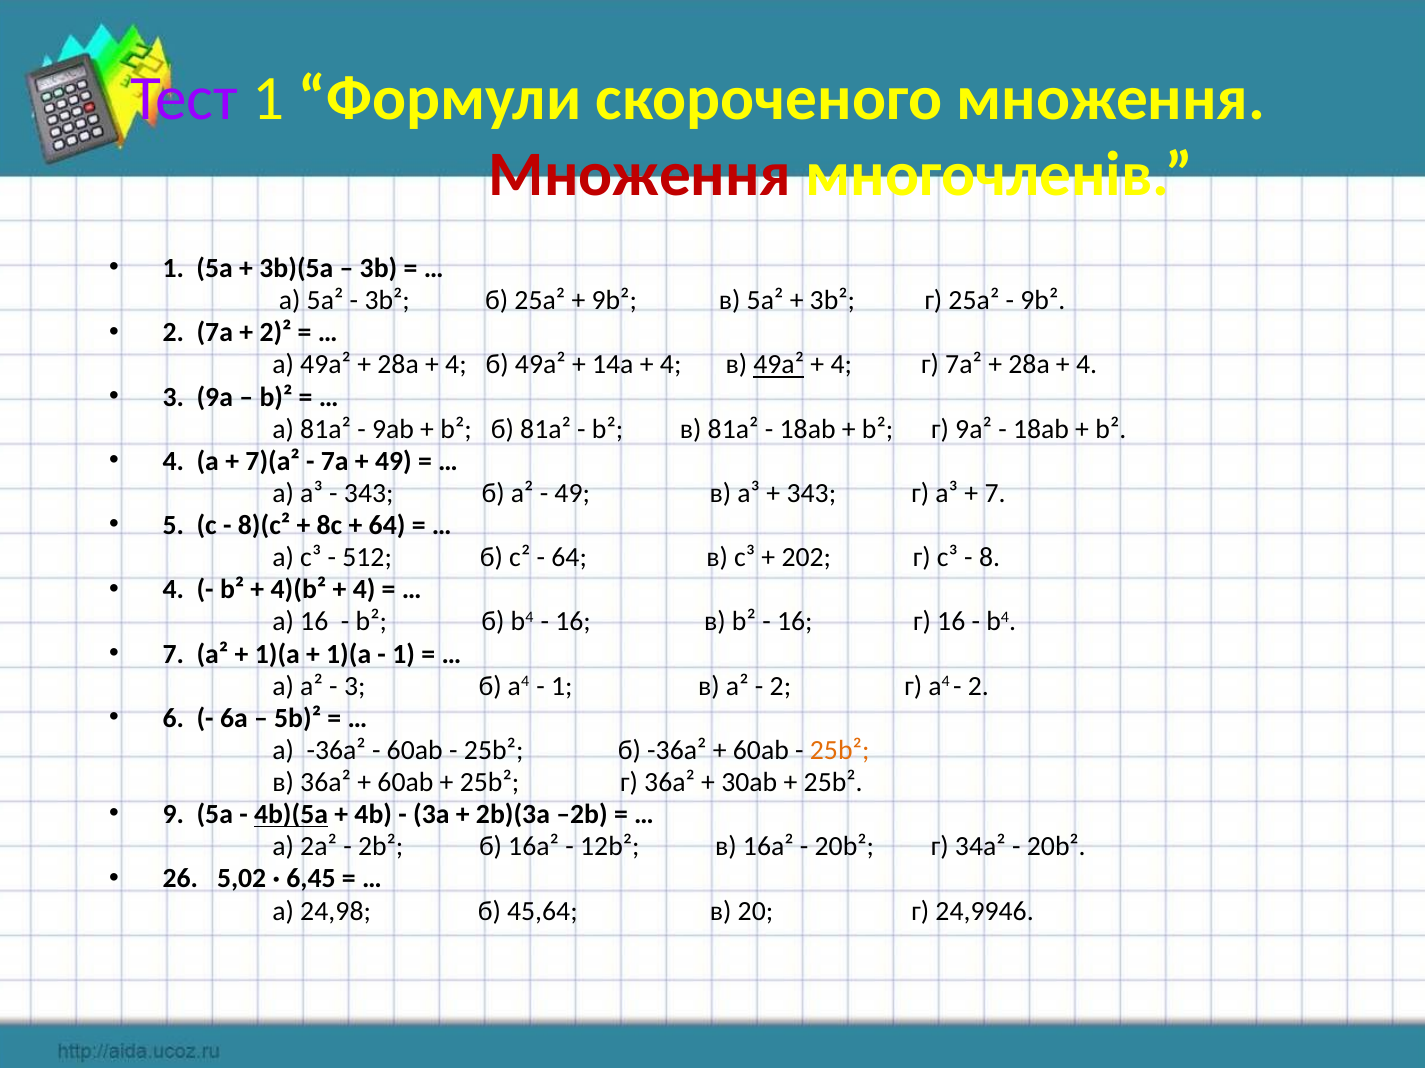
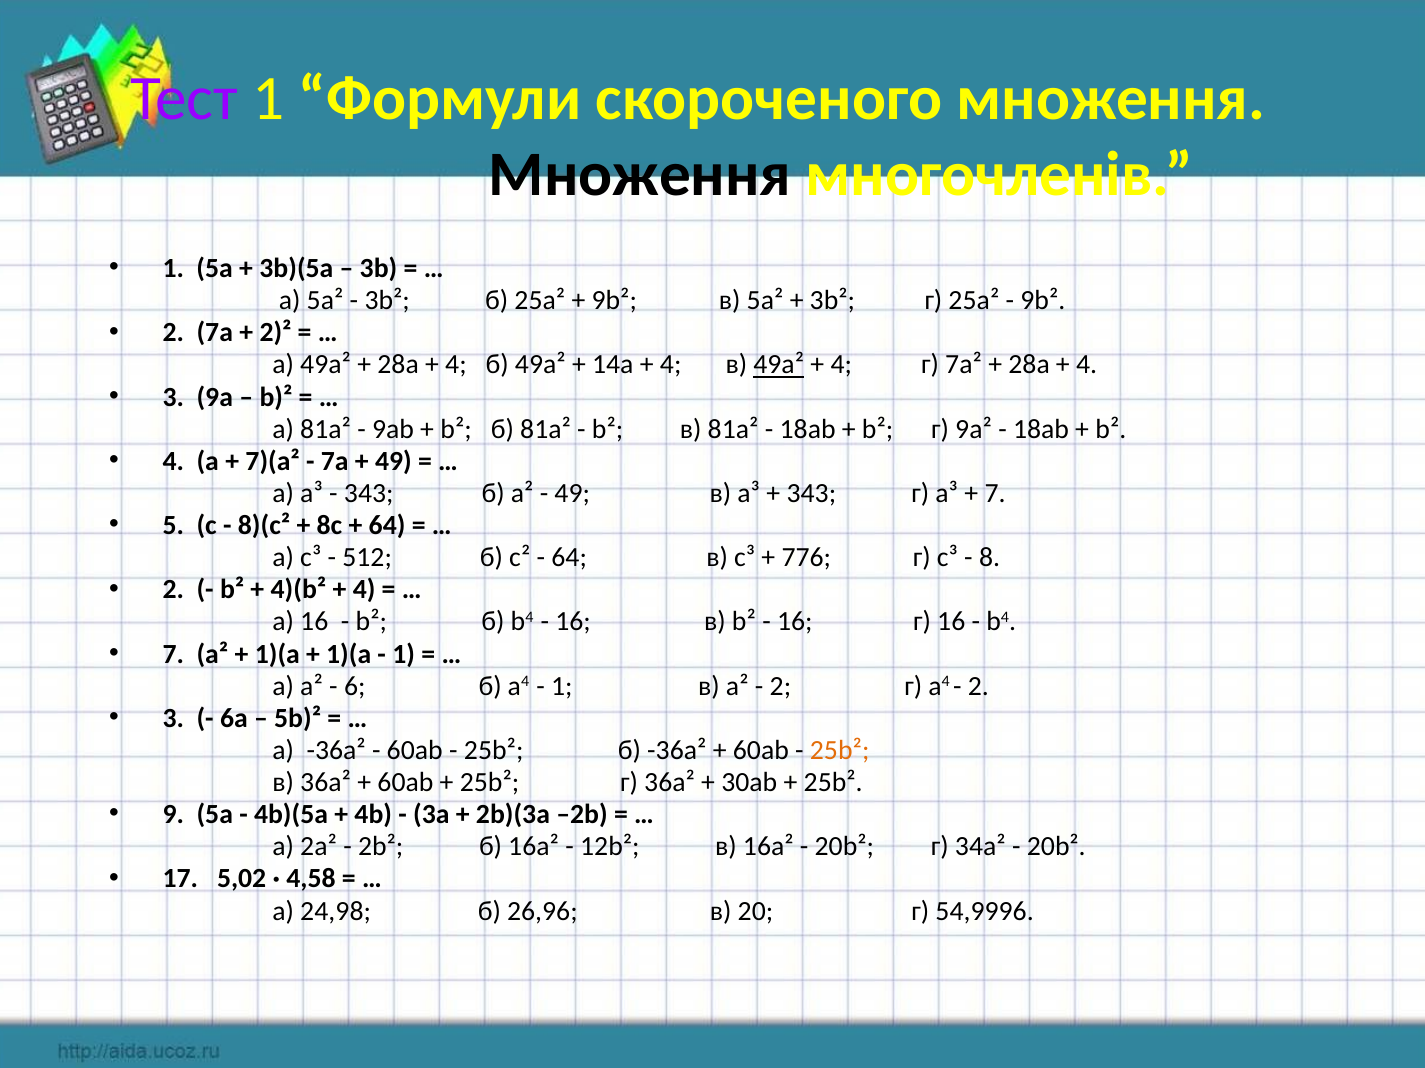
Множення at (640, 174) colour: red -> black
202: 202 -> 776
4 at (173, 590): 4 -> 2
3 at (355, 687): 3 -> 6
6 at (173, 719): 6 -> 3
4b)(5a underline: present -> none
26: 26 -> 17
6,45: 6,45 -> 4,58
45,64: 45,64 -> 26,96
24,9946: 24,9946 -> 54,9996
